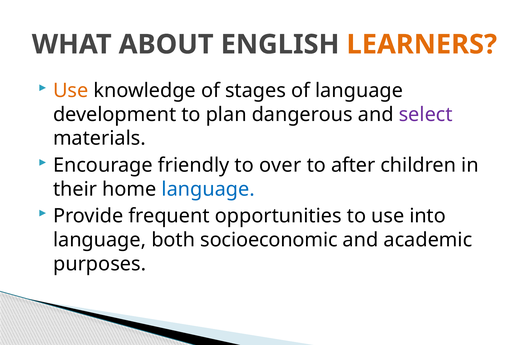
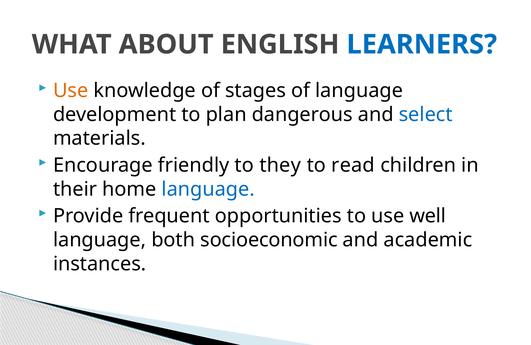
LEARNERS colour: orange -> blue
select colour: purple -> blue
over: over -> they
after: after -> read
into: into -> well
purposes: purposes -> instances
